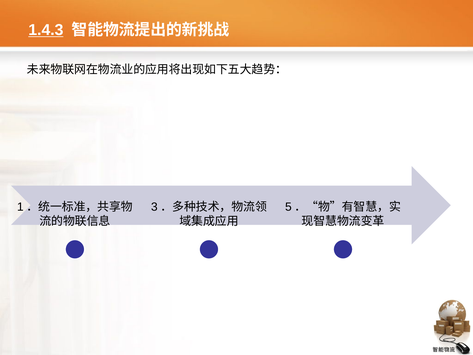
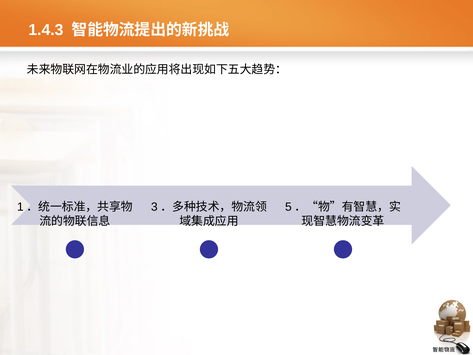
1.4.3 underline: present -> none
